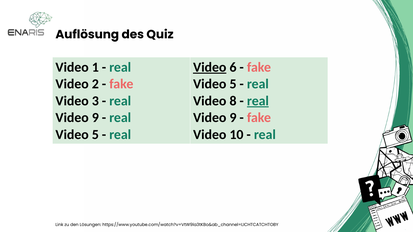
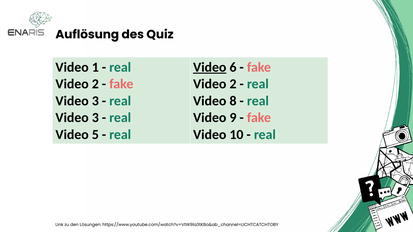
5 at (233, 84): 5 -> 2
real at (258, 101) underline: present -> none
9 at (95, 118): 9 -> 3
